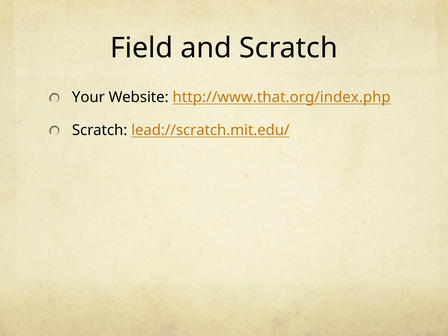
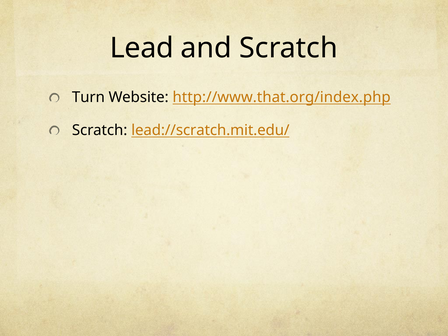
Field: Field -> Lead
Your: Your -> Turn
